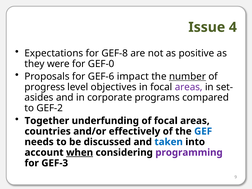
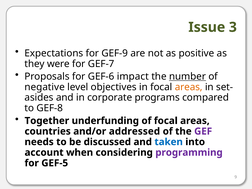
4: 4 -> 3
GEF-8: GEF-8 -> GEF-9
GEF-0: GEF-0 -> GEF-7
progress: progress -> negative
areas at (189, 87) colour: purple -> orange
GEF-2: GEF-2 -> GEF-8
effectively: effectively -> addressed
GEF colour: blue -> purple
when underline: present -> none
GEF-3: GEF-3 -> GEF-5
